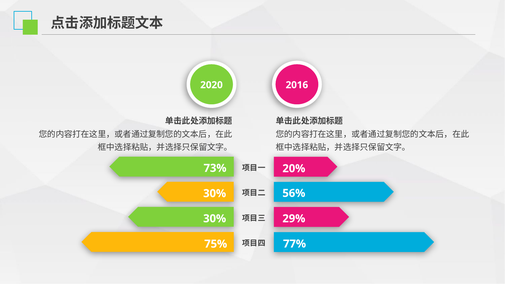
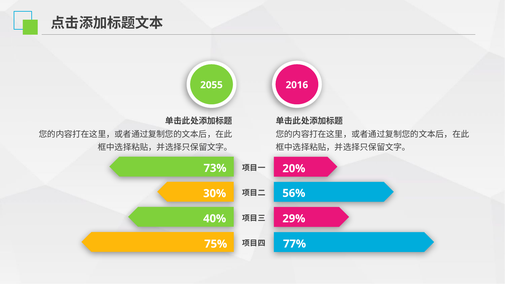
2020: 2020 -> 2055
30% at (215, 219): 30% -> 40%
